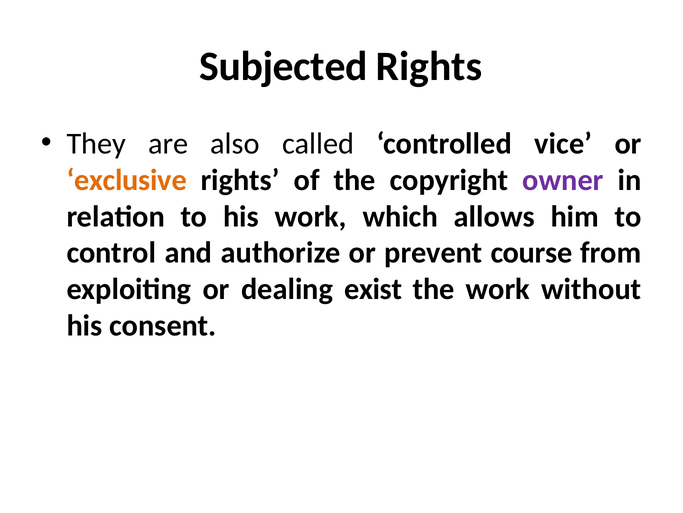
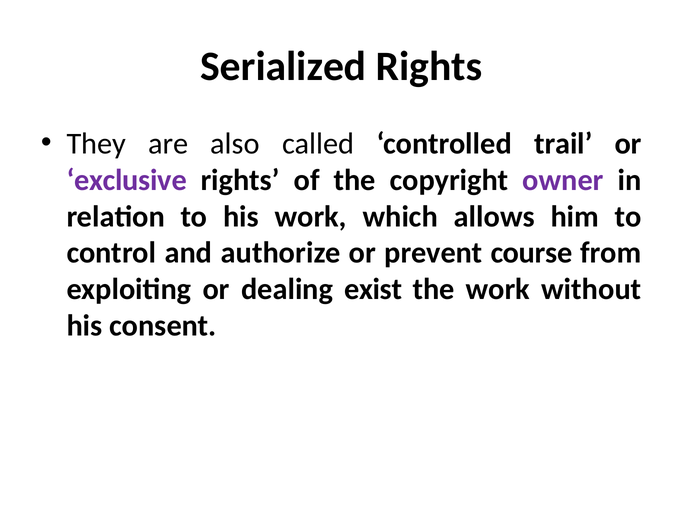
Subjected: Subjected -> Serialized
vice: vice -> trail
exclusive colour: orange -> purple
